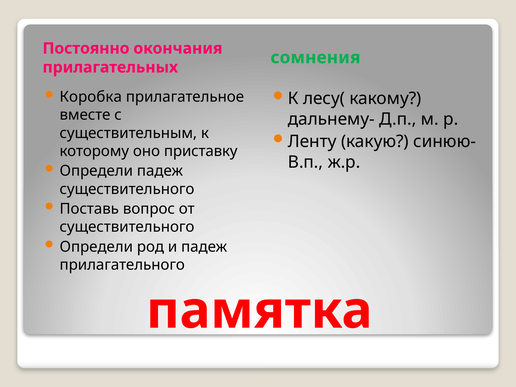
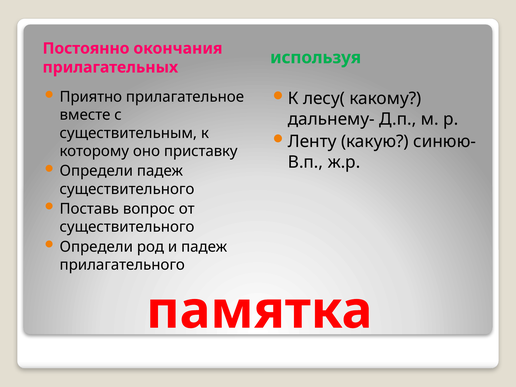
сомнения: сомнения -> используя
Коробка: Коробка -> Приятно
